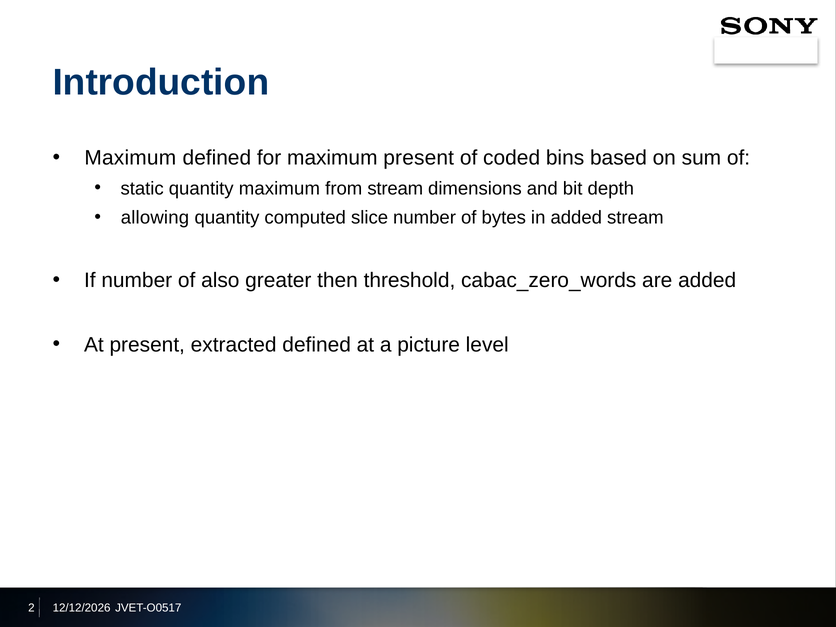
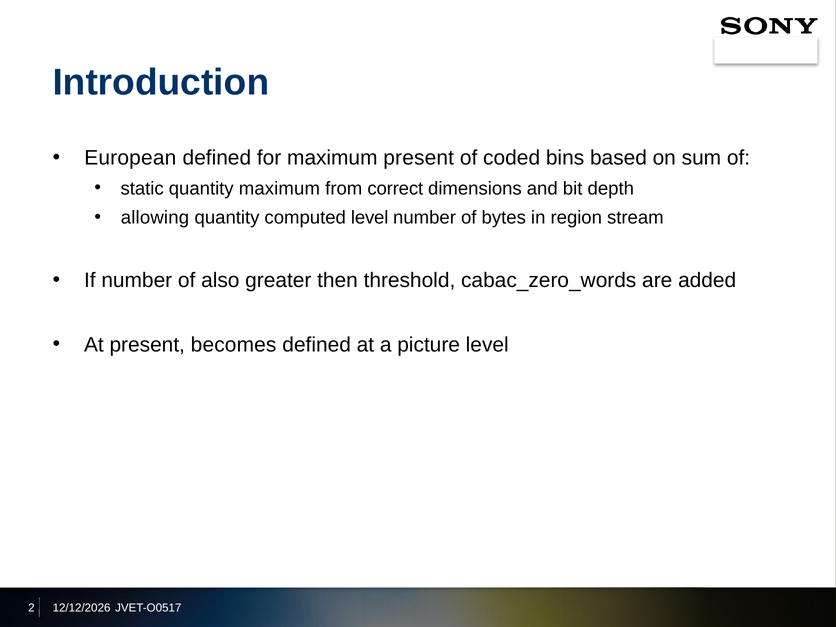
Maximum at (130, 158): Maximum -> European
from stream: stream -> correct
computed slice: slice -> level
in added: added -> region
extracted: extracted -> becomes
